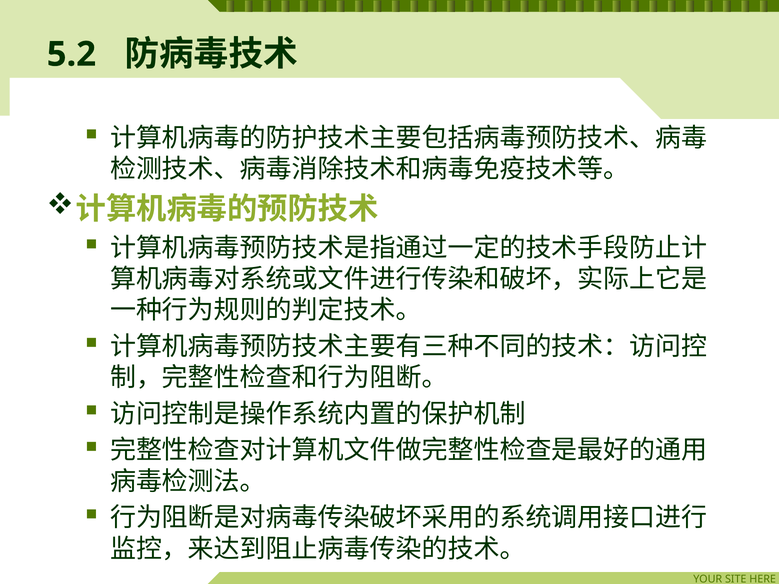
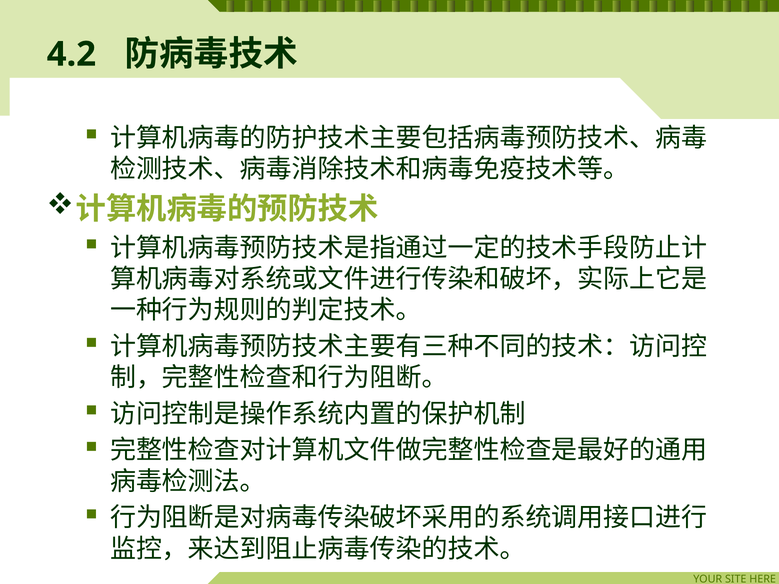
5.2: 5.2 -> 4.2
